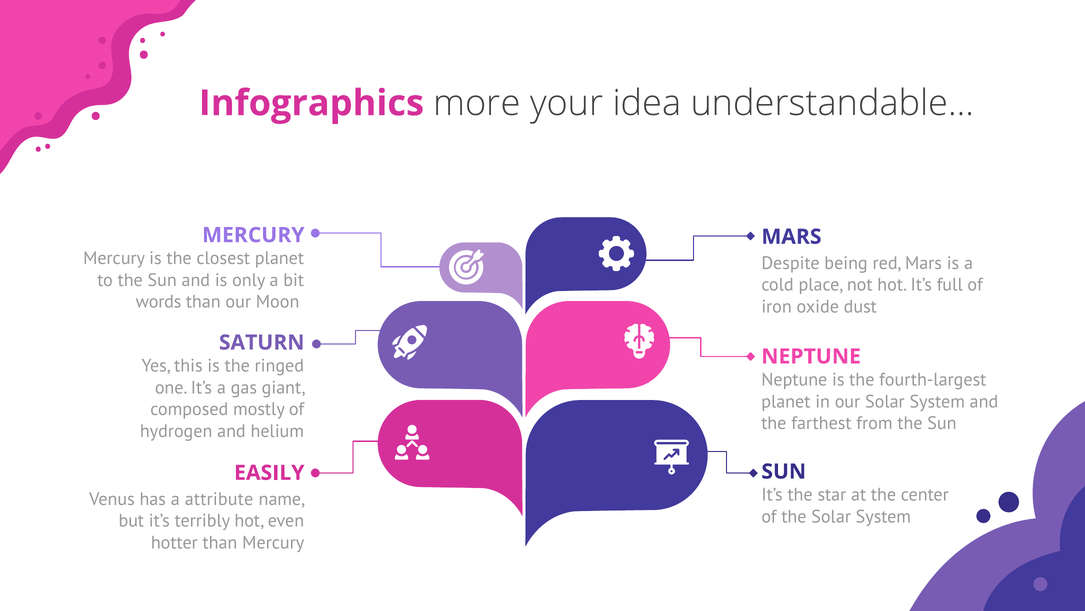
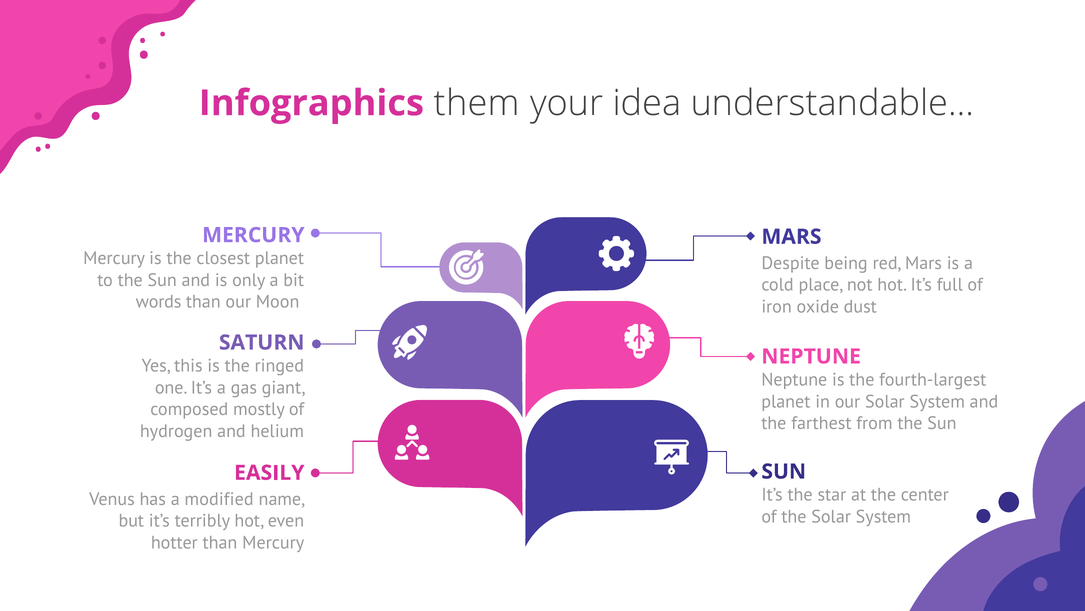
more: more -> them
attribute: attribute -> modified
